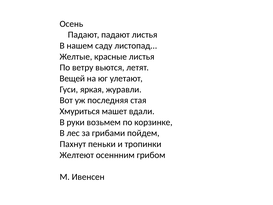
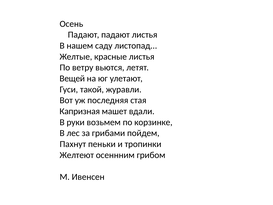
яркая: яркая -> такой
Хмуриться: Хмуриться -> Капризная
